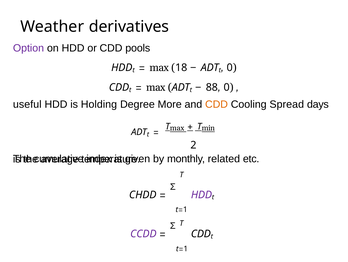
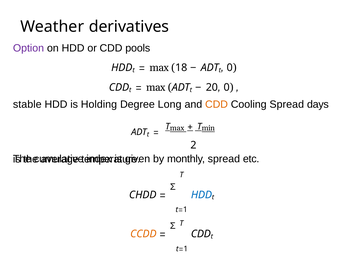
88: 88 -> 20
useful: useful -> stable
More: More -> Long
monthly related: related -> spread
HDD at (201, 194) colour: purple -> blue
CCDD colour: purple -> orange
